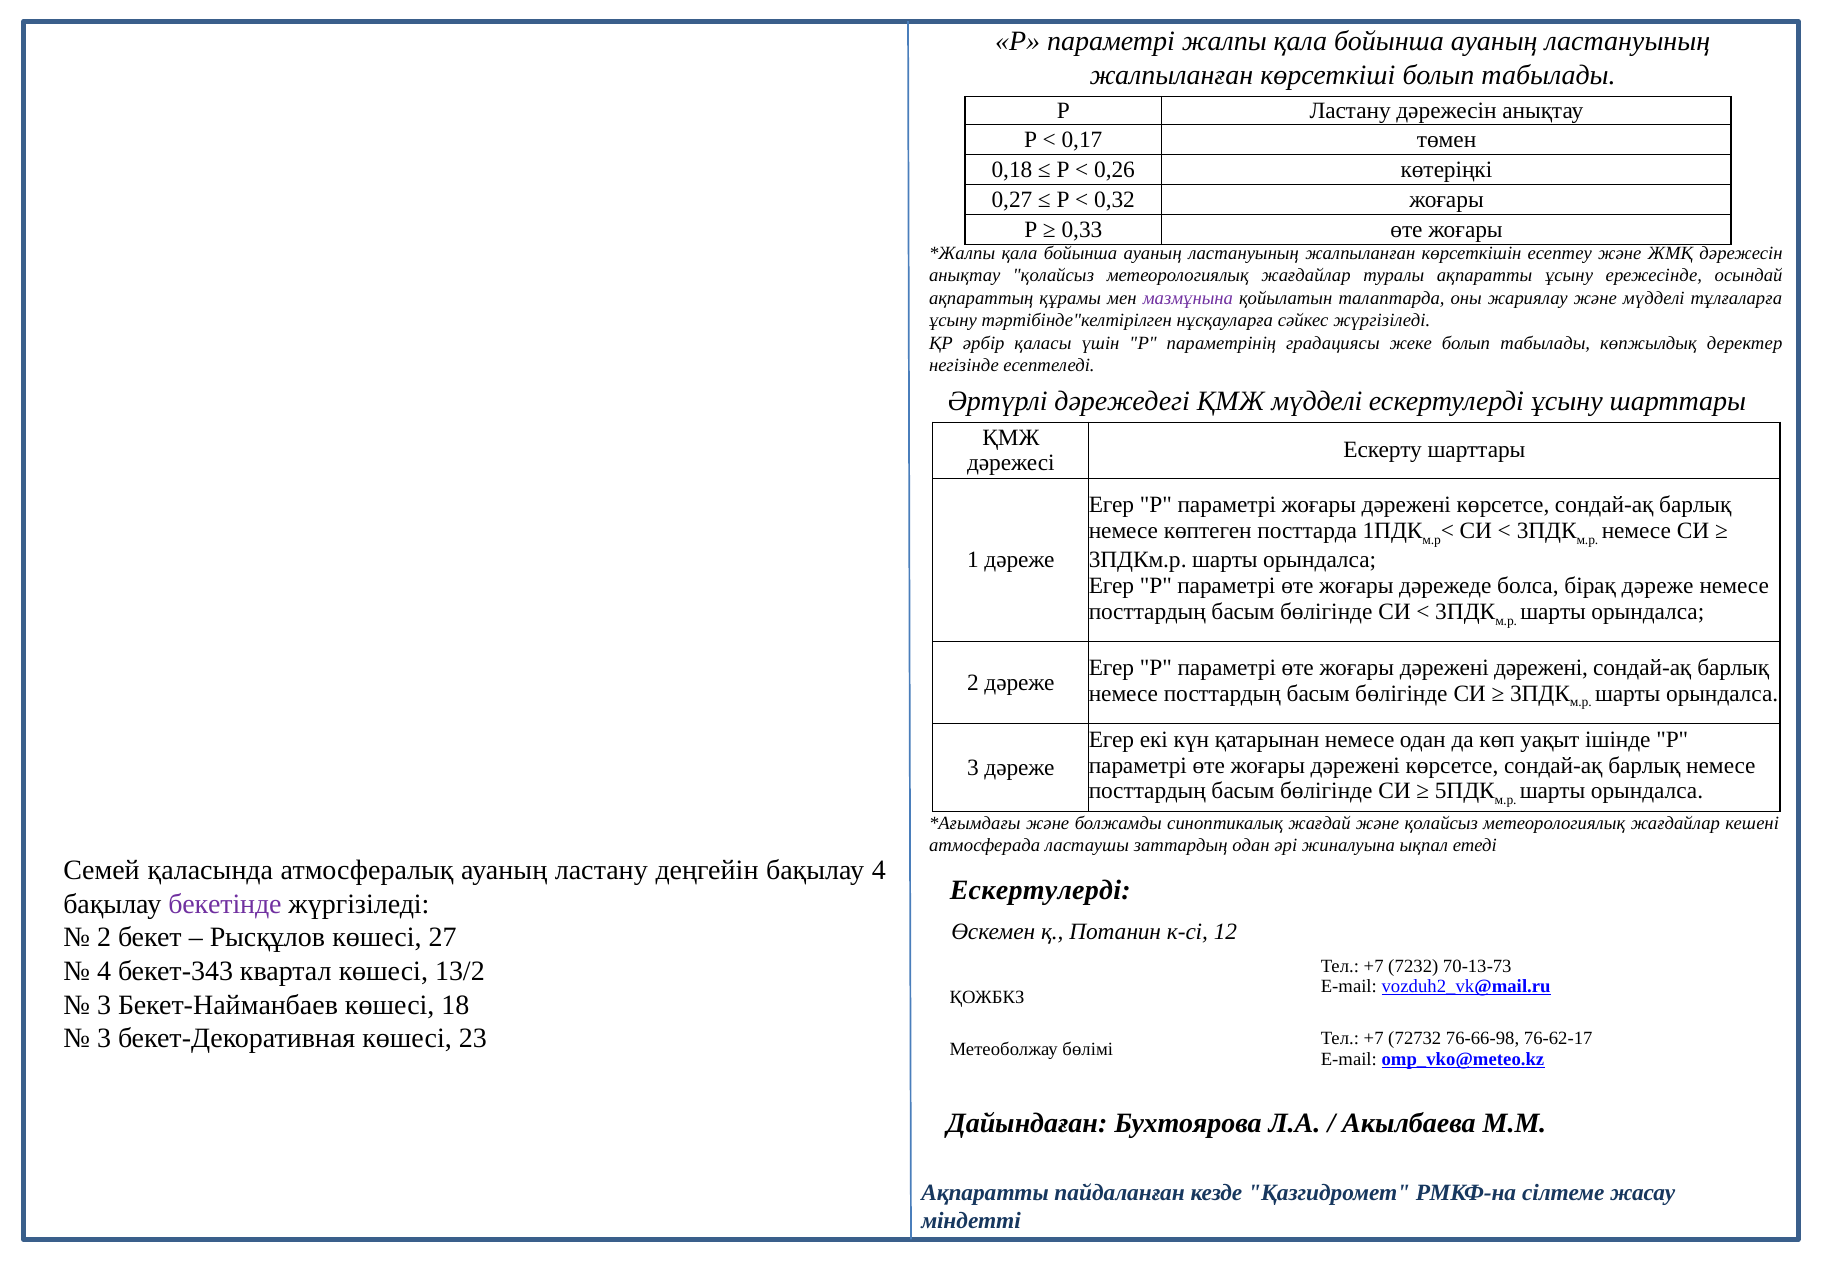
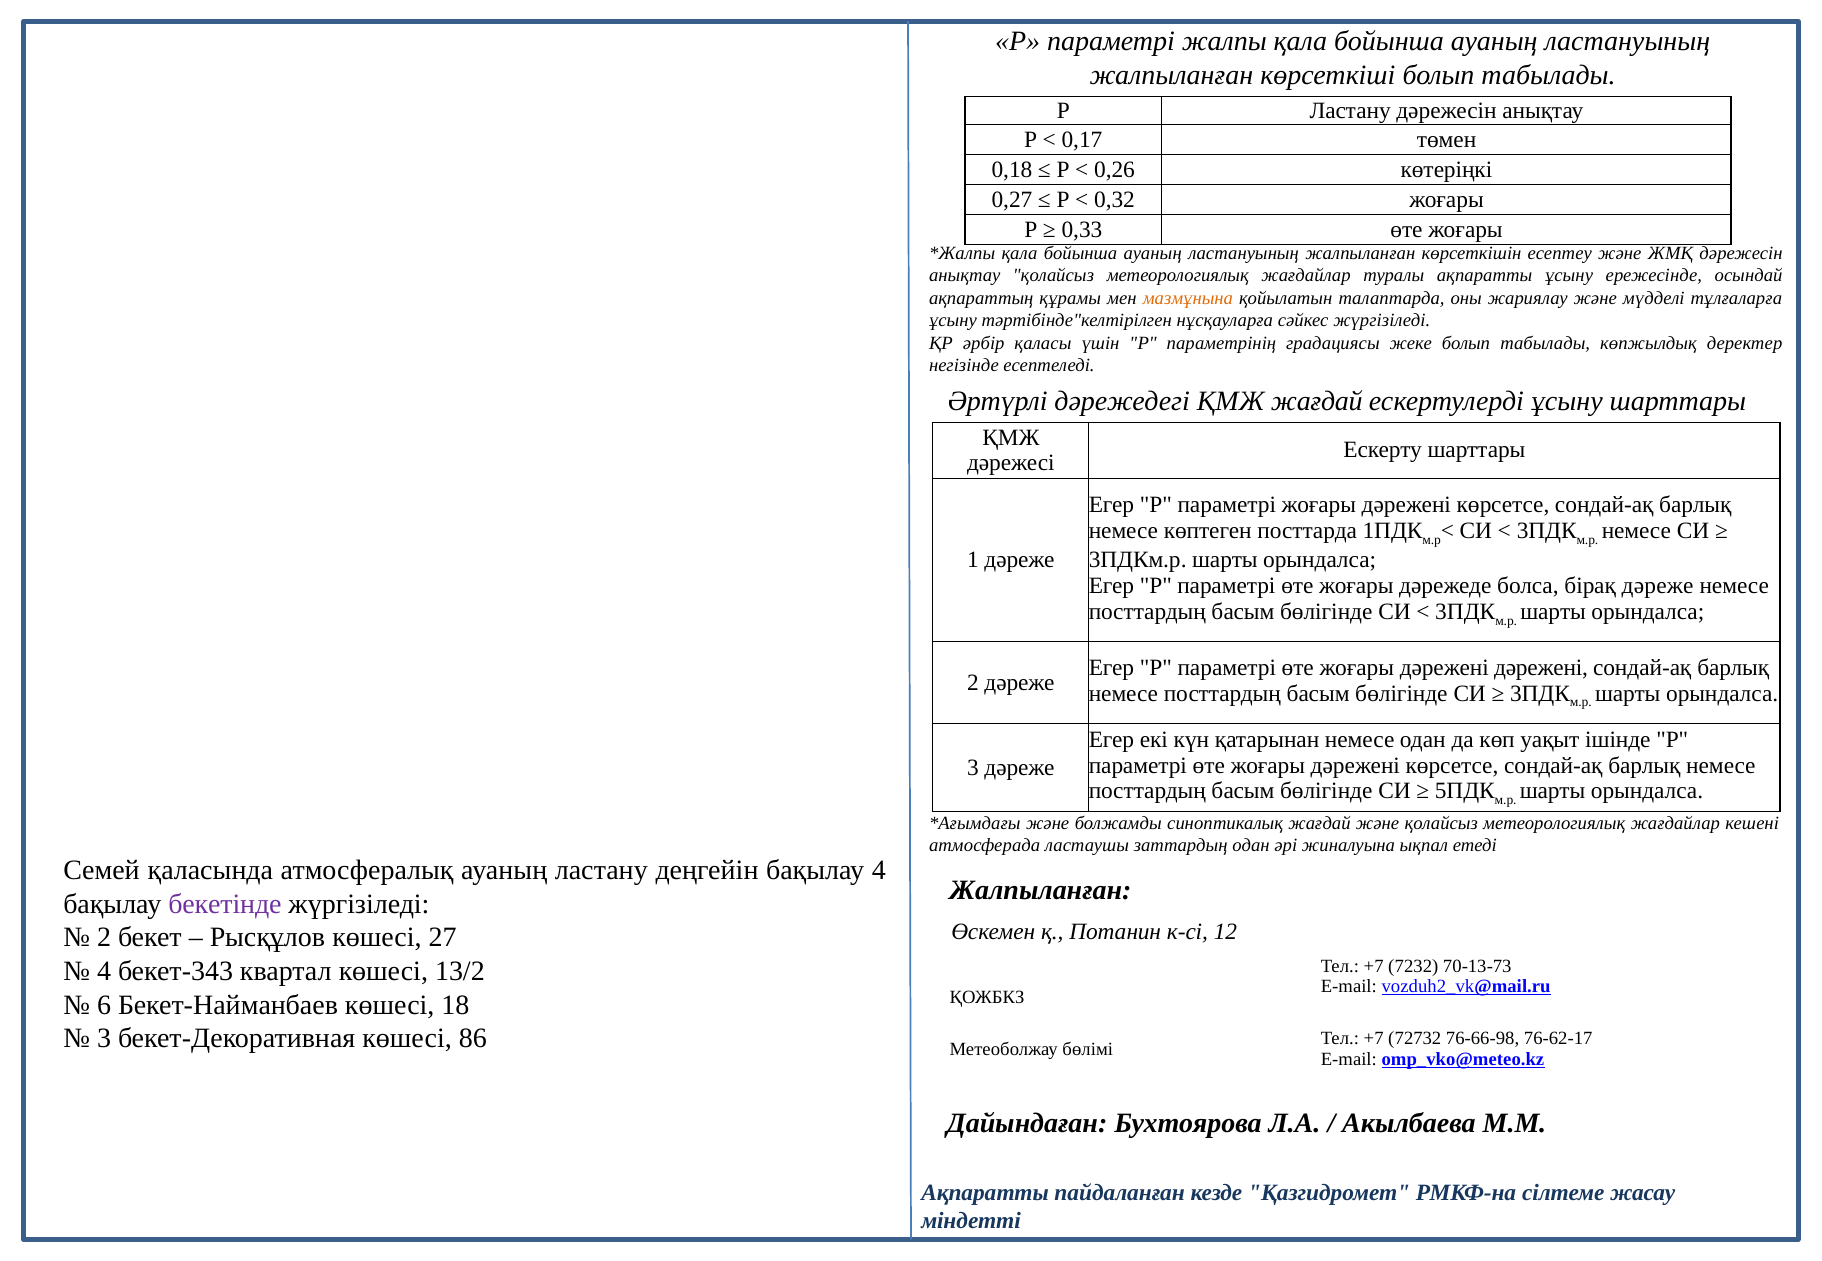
мазмұнына colour: purple -> orange
ҚМЖ мүдделі: мүдделі -> жағдай
Ескертулерді at (1040, 890): Ескертулерді -> Жалпыланған
3 at (104, 1005): 3 -> 6
23: 23 -> 86
